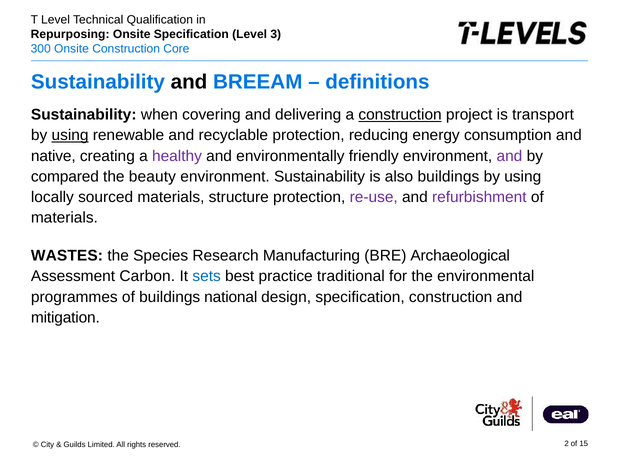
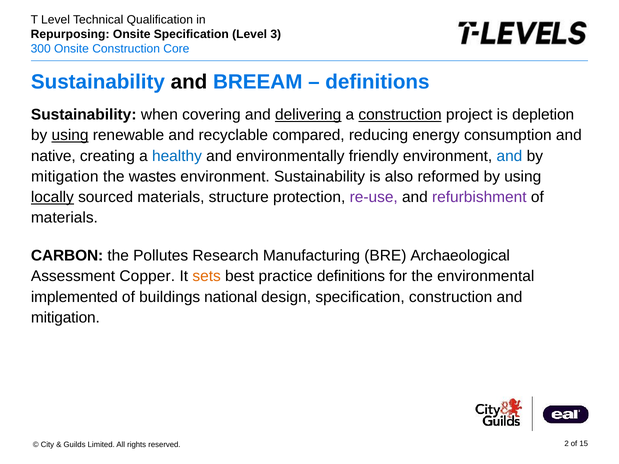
delivering underline: none -> present
transport: transport -> depletion
recyclable protection: protection -> compared
healthy colour: purple -> blue
and at (509, 156) colour: purple -> blue
compared at (65, 177): compared -> mitigation
beauty: beauty -> wastes
also buildings: buildings -> reformed
locally underline: none -> present
WASTES: WASTES -> CARBON
Species: Species -> Pollutes
Carbon: Carbon -> Copper
sets colour: blue -> orange
practice traditional: traditional -> definitions
programmes: programmes -> implemented
